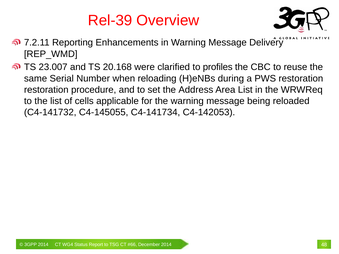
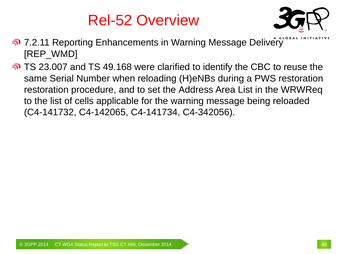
Rel-39: Rel-39 -> Rel-52
20.168: 20.168 -> 49.168
profiles: profiles -> identify
C4-145055: C4-145055 -> C4-142065
C4-142053: C4-142053 -> C4-342056
